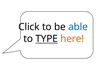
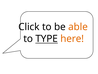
able colour: blue -> orange
